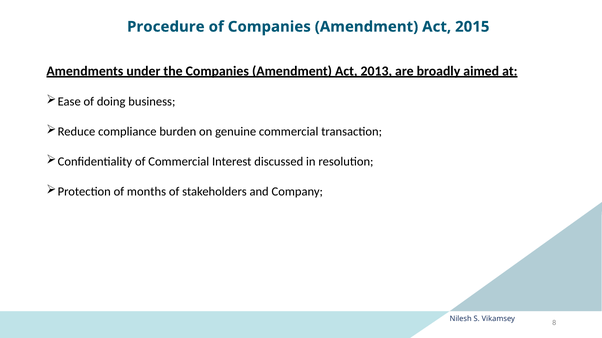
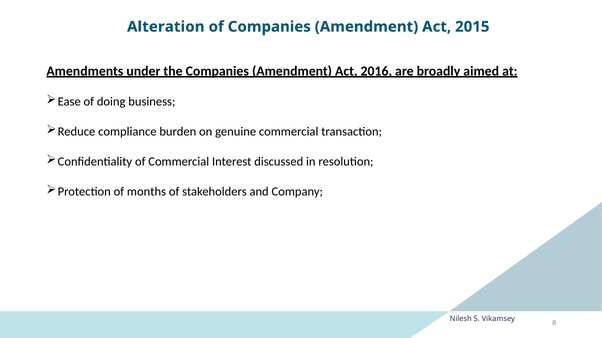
Procedure: Procedure -> Alteration
2013: 2013 -> 2016
